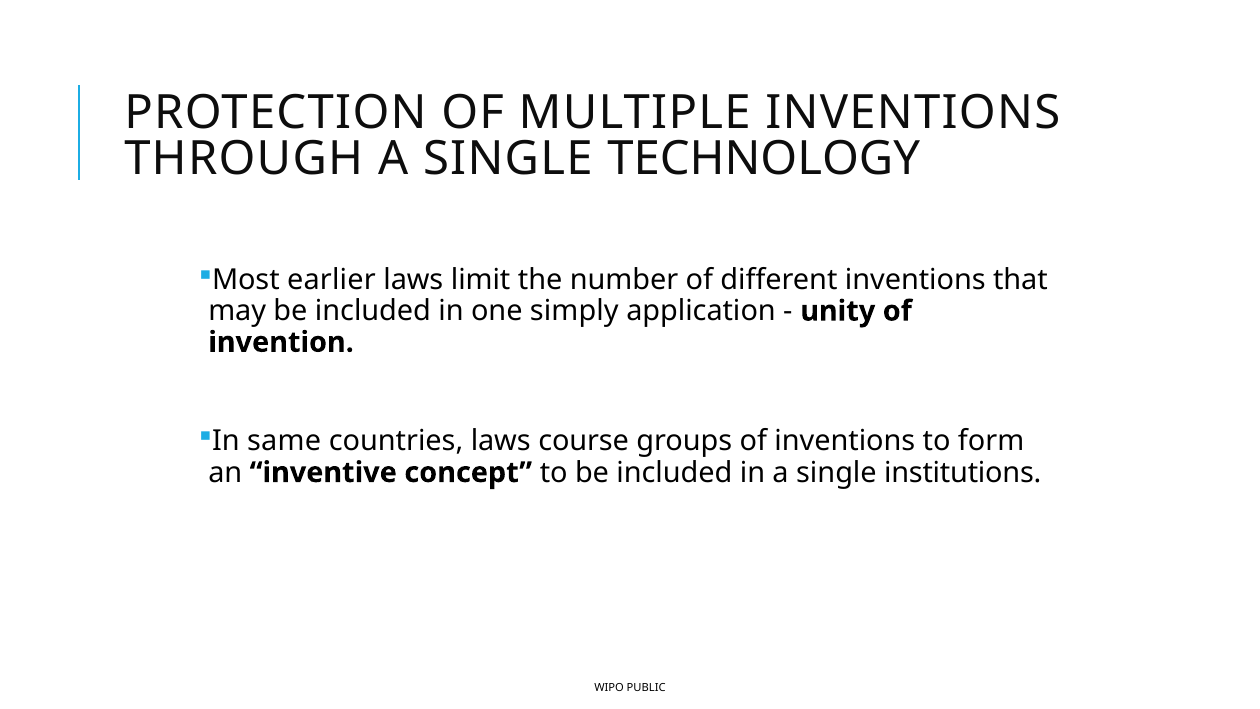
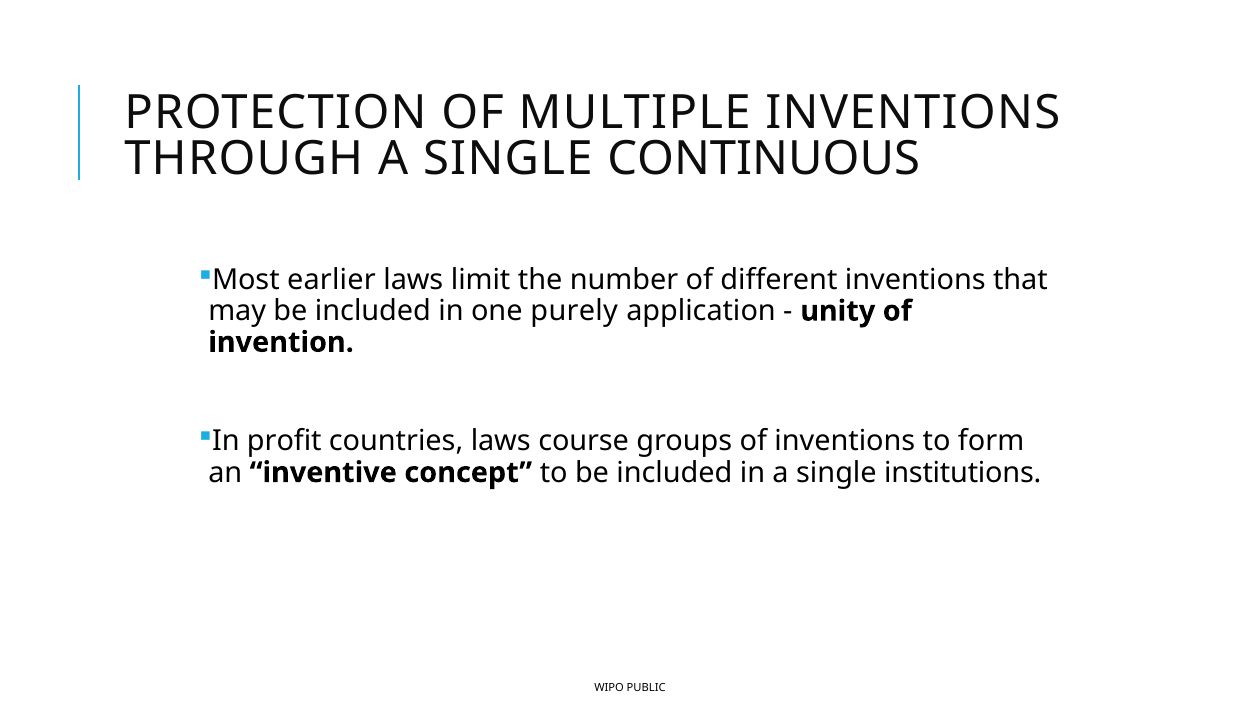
TECHNOLOGY: TECHNOLOGY -> CONTINUOUS
simply: simply -> purely
same: same -> profit
